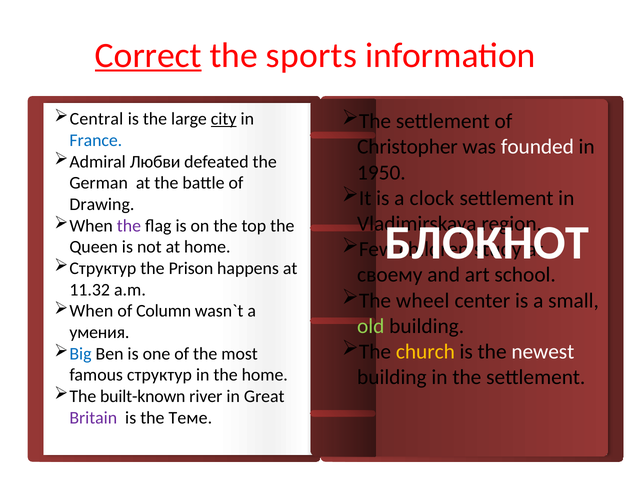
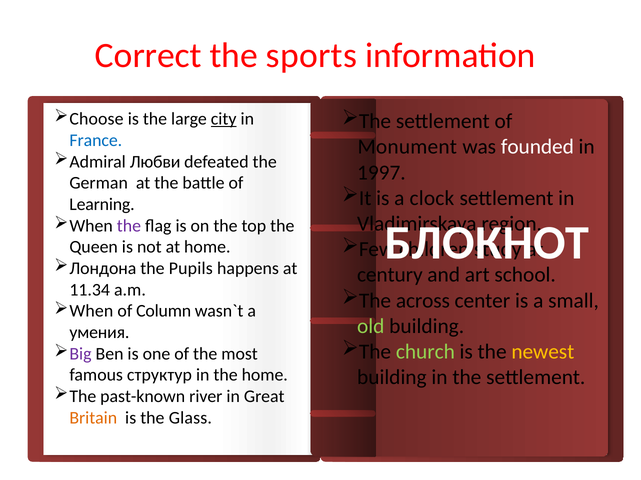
Correct underline: present -> none
Central: Central -> Choose
Christopher: Christopher -> Monument
1950: 1950 -> 1997
Drawing: Drawing -> Learning
Структур at (103, 269): Структур -> Лондона
Prison: Prison -> Pupils
своему: своему -> century
11.32: 11.32 -> 11.34
wheel: wheel -> across
church colour: yellow -> light green
newest colour: white -> yellow
Big colour: blue -> purple
built-known: built-known -> past-known
Britain colour: purple -> orange
Теме: Теме -> Glass
